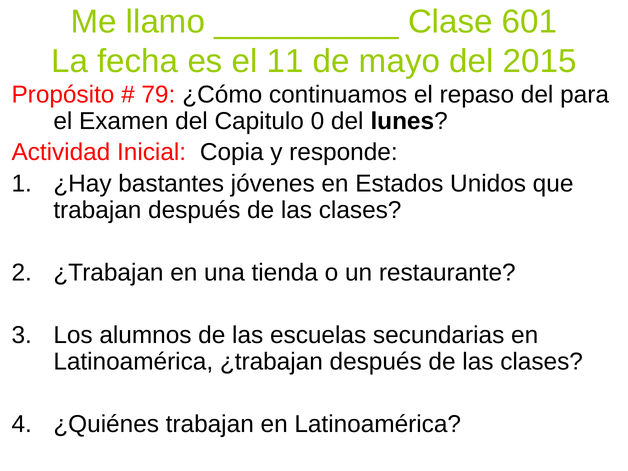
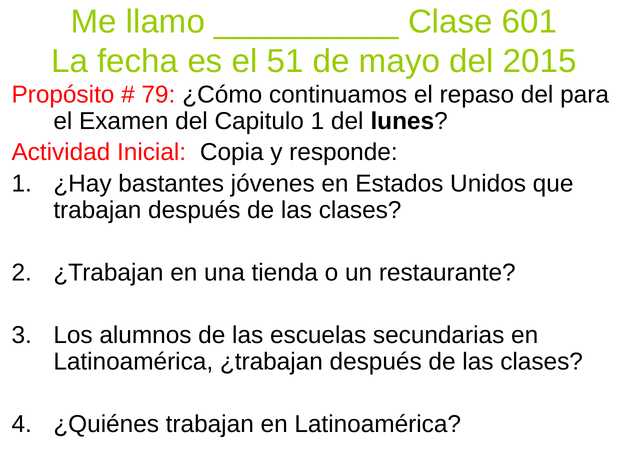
11: 11 -> 51
Capitulo 0: 0 -> 1
